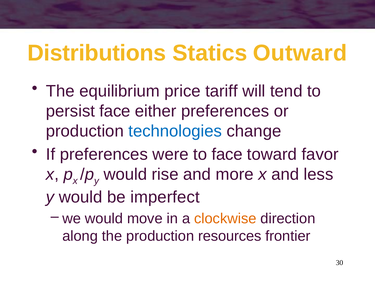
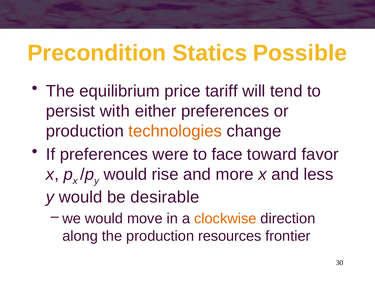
Distributions: Distributions -> Precondition
Outward: Outward -> Possible
persist face: face -> with
technologies colour: blue -> orange
imperfect: imperfect -> desirable
